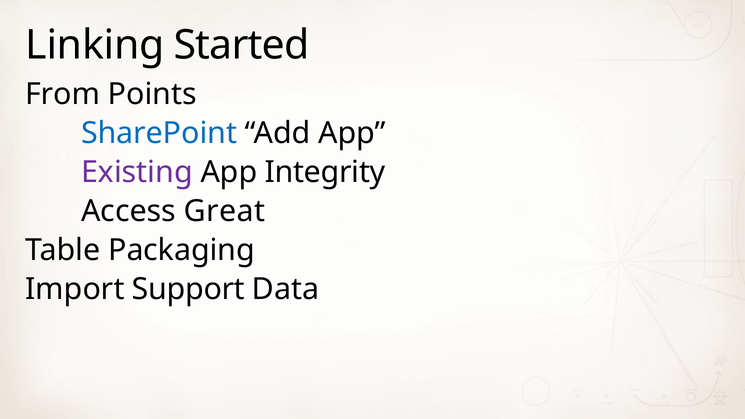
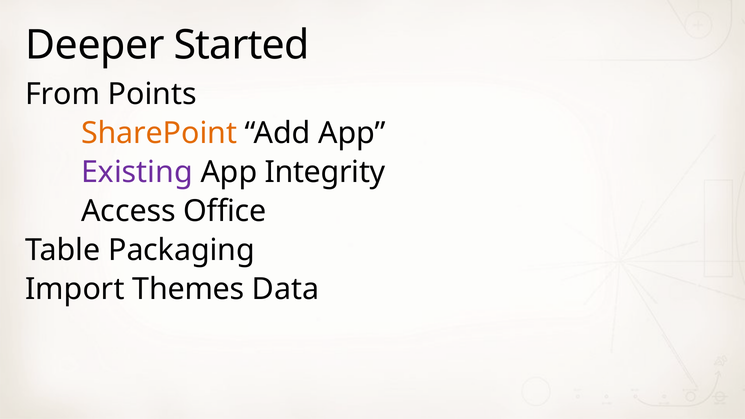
Linking: Linking -> Deeper
SharePoint colour: blue -> orange
Great: Great -> Office
Support: Support -> Themes
